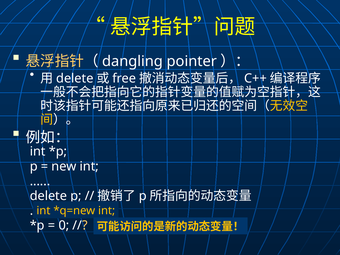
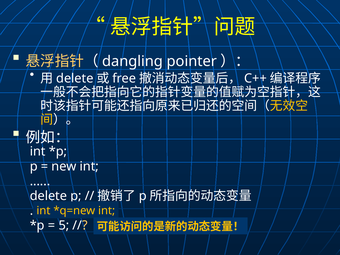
0: 0 -> 5
